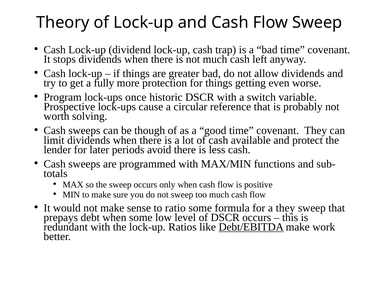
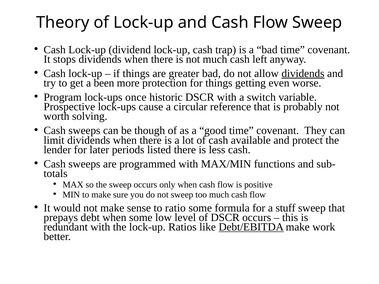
dividends at (303, 73) underline: none -> present
fully: fully -> been
avoid: avoid -> listed
a they: they -> stuff
